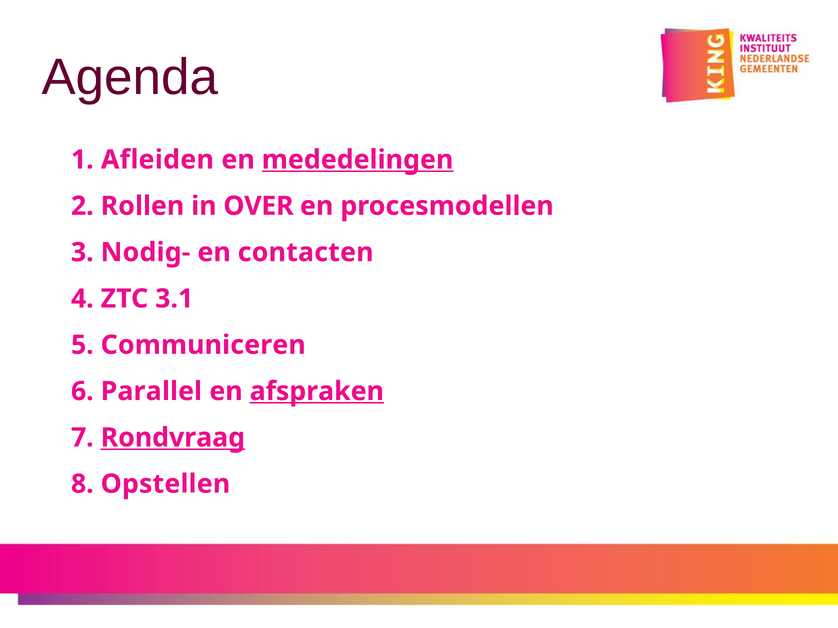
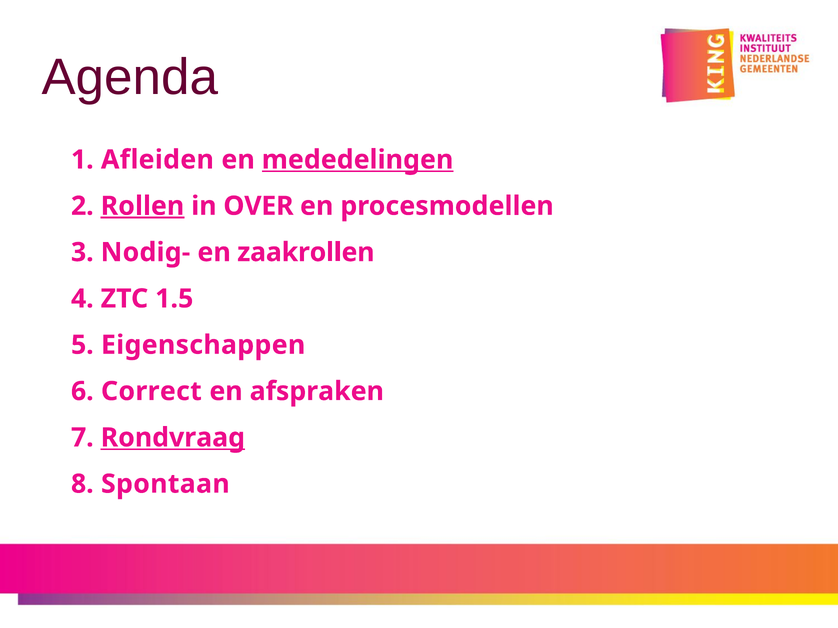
Rollen underline: none -> present
contacten: contacten -> zaakrollen
3.1: 3.1 -> 1.5
Communiceren: Communiceren -> Eigenschappen
Parallel: Parallel -> Correct
afspraken underline: present -> none
Opstellen: Opstellen -> Spontaan
